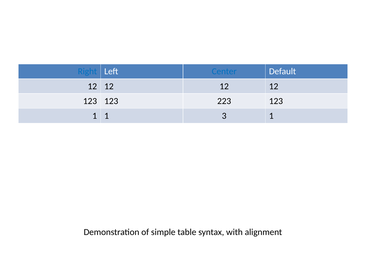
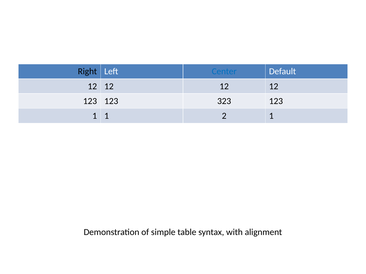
Right colour: blue -> black
223: 223 -> 323
3: 3 -> 2
